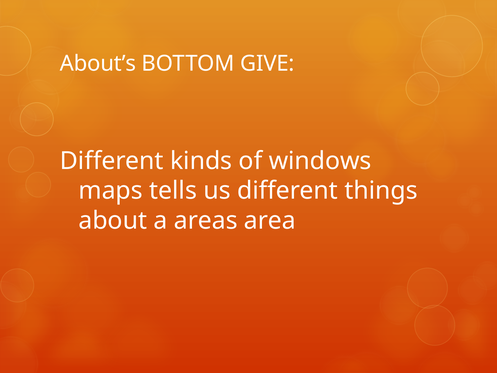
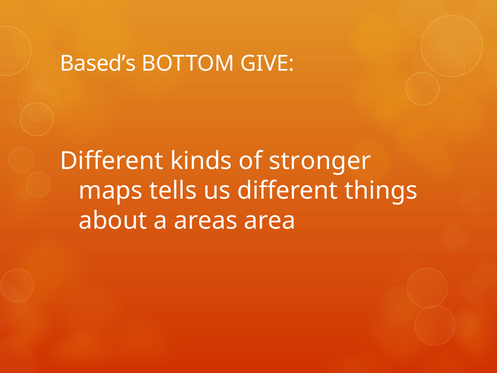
About’s: About’s -> Based’s
windows: windows -> stronger
